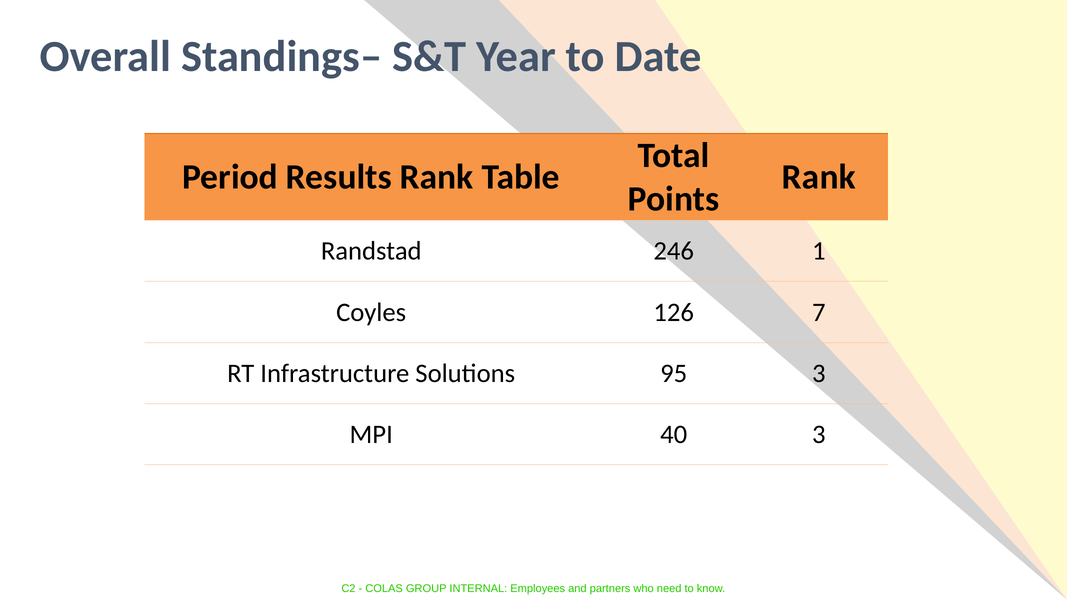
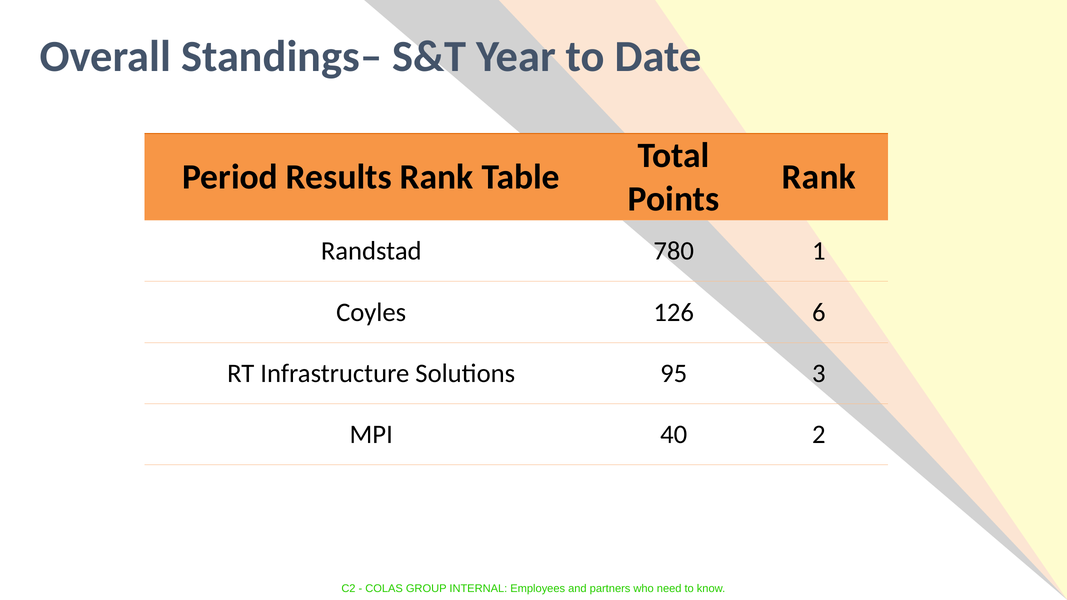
246: 246 -> 780
7: 7 -> 6
40 3: 3 -> 2
